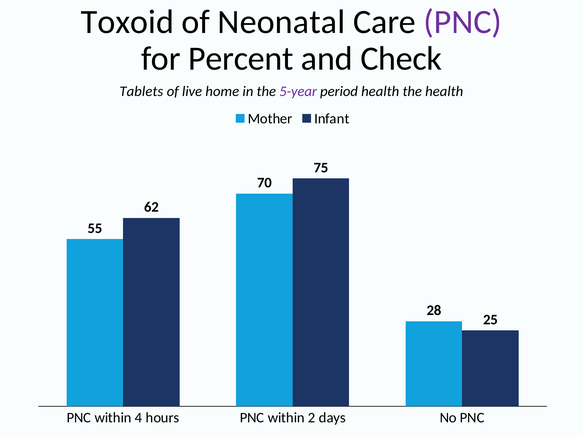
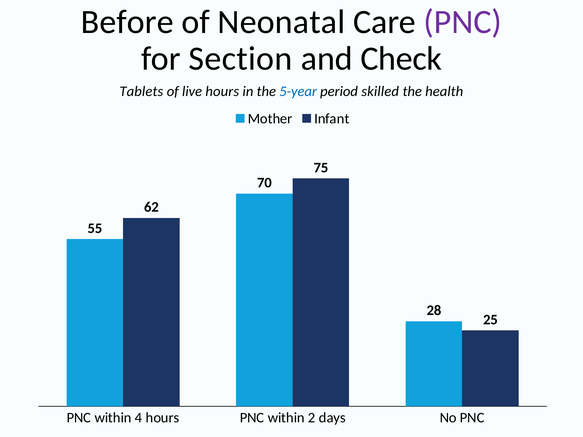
Toxoid: Toxoid -> Before
Percent: Percent -> Section
live home: home -> hours
5-year colour: purple -> blue
period health: health -> skilled
